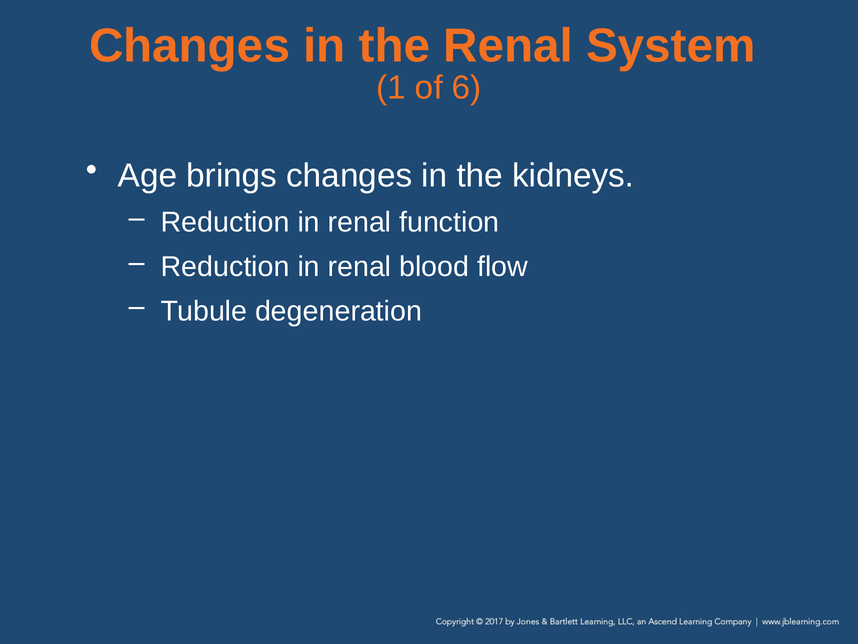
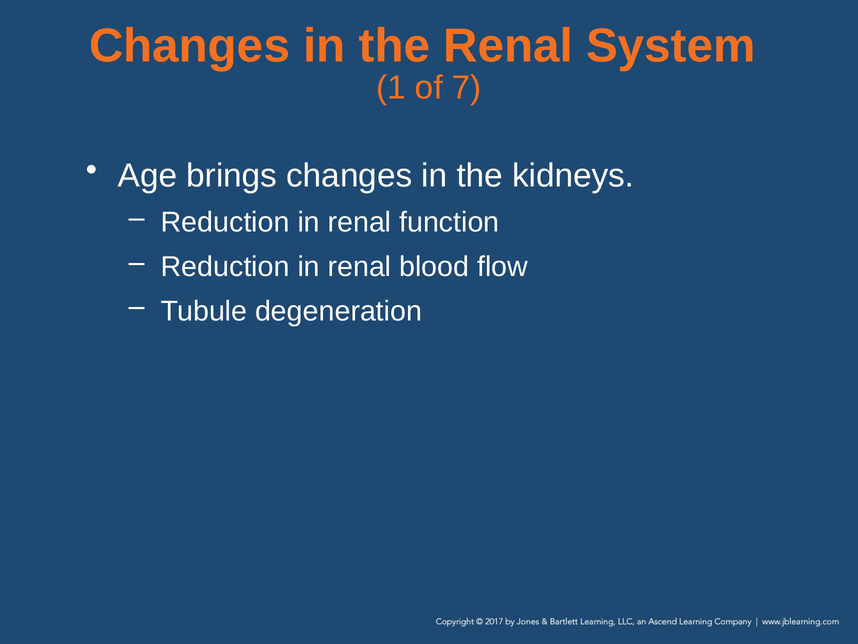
6: 6 -> 7
